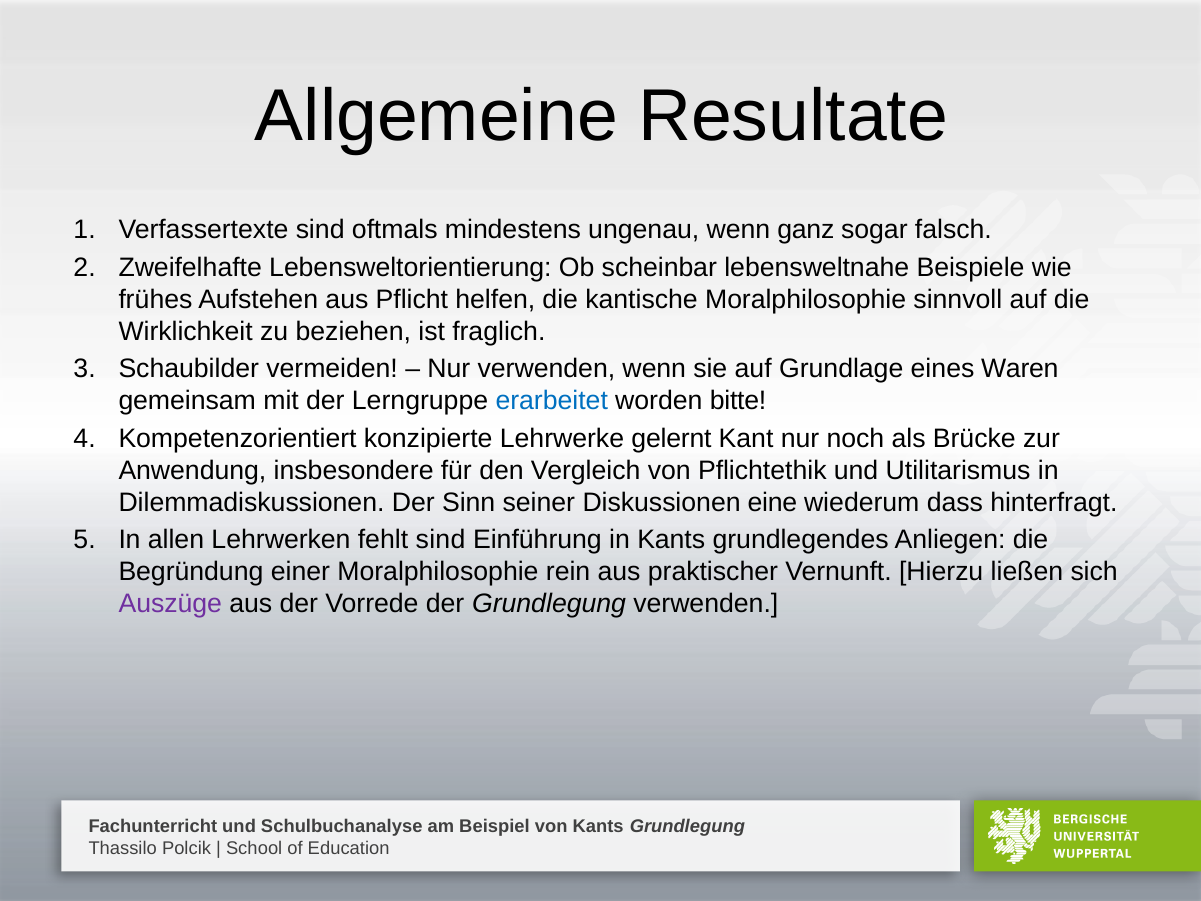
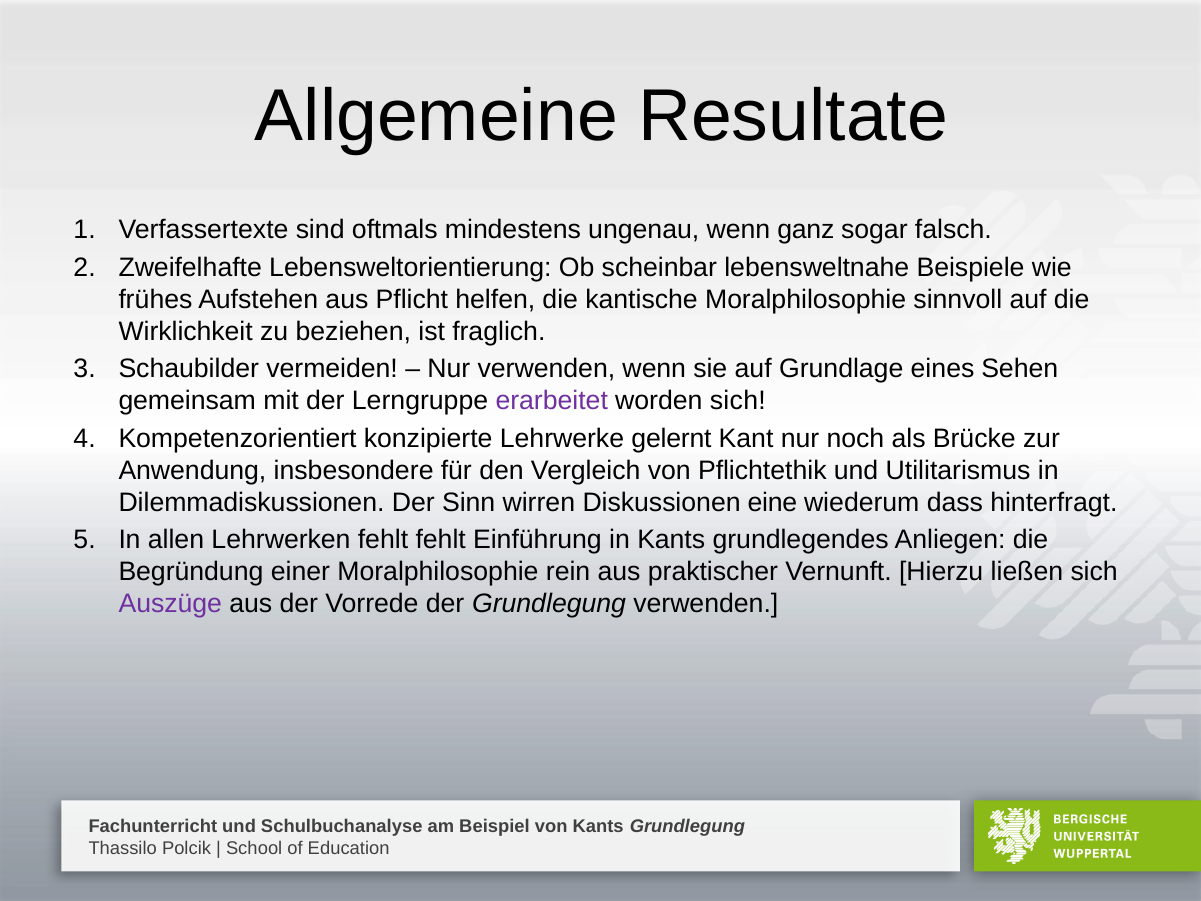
Waren: Waren -> Sehen
erarbeitet colour: blue -> purple
worden bitte: bitte -> sich
seiner: seiner -> wirren
fehlt sind: sind -> fehlt
